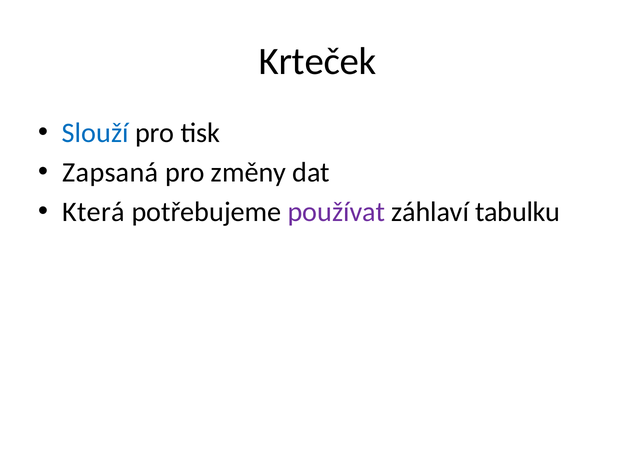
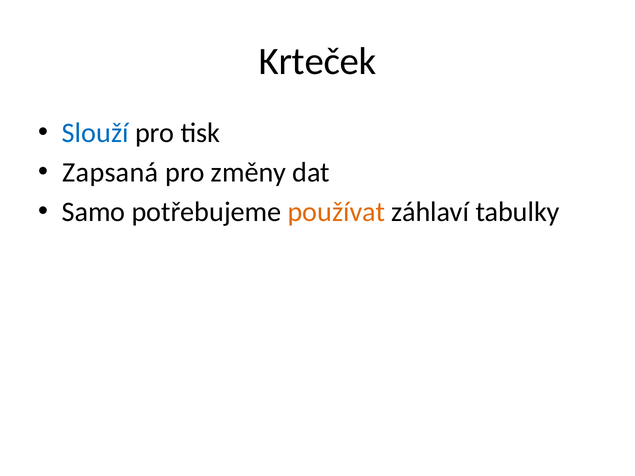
Která: Která -> Samo
používat colour: purple -> orange
tabulku: tabulku -> tabulky
